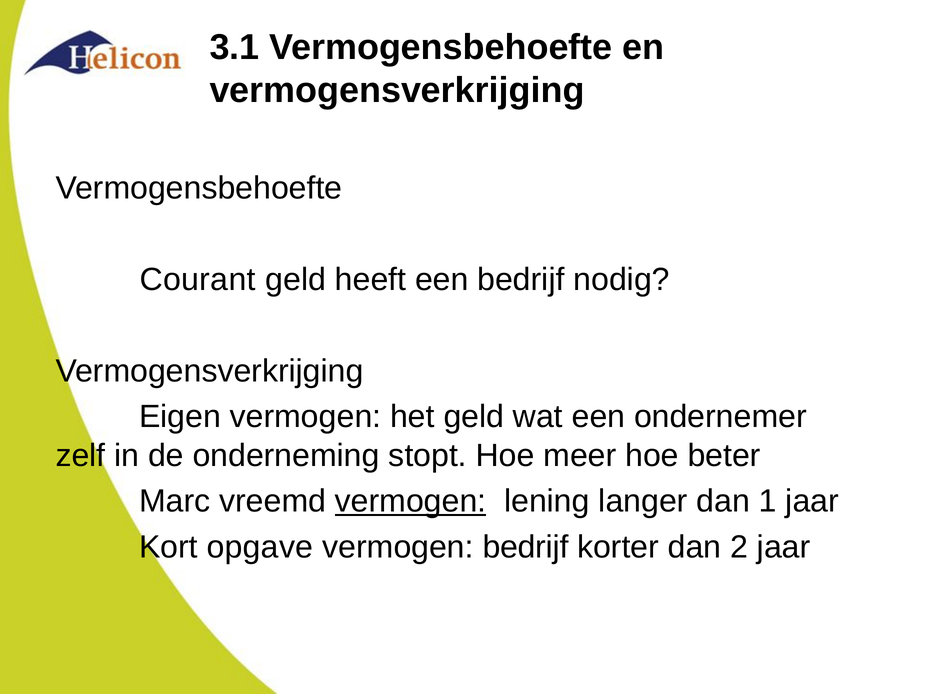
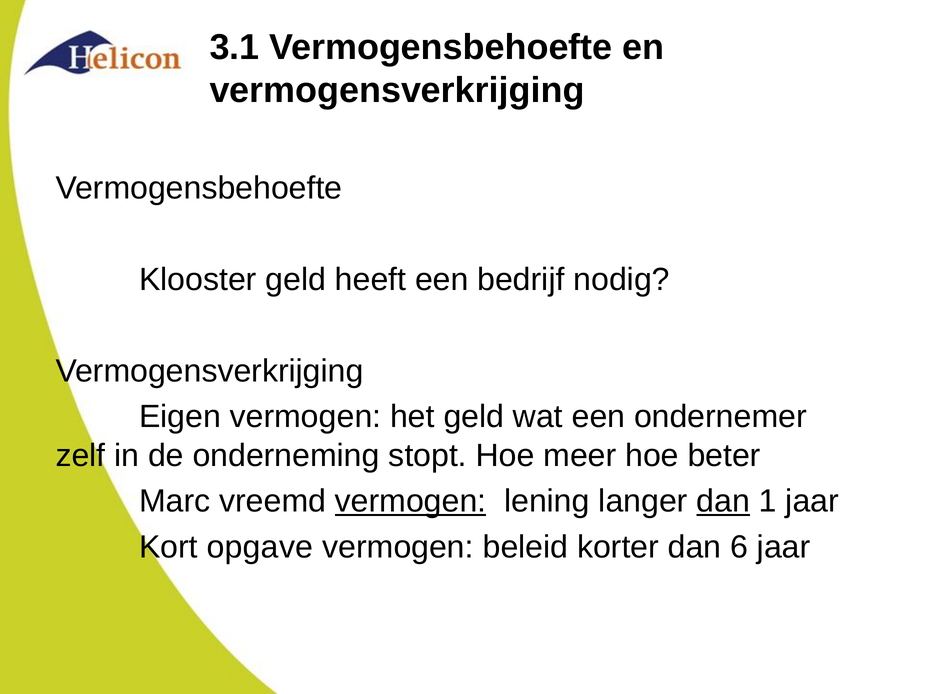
Courant: Courant -> Klooster
dan at (723, 501) underline: none -> present
vermogen bedrijf: bedrijf -> beleid
2: 2 -> 6
